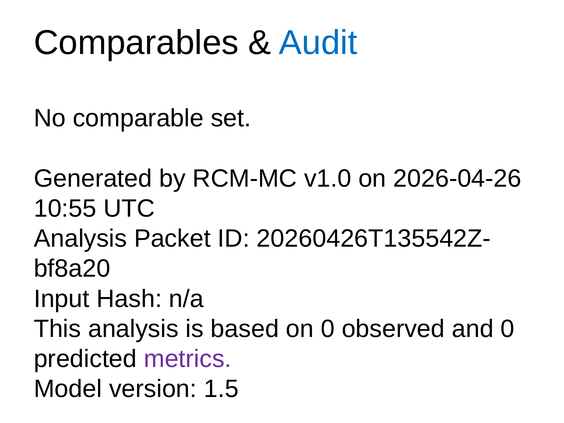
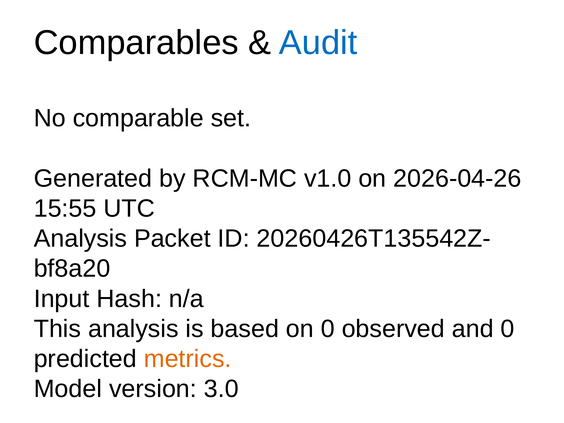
10:55: 10:55 -> 15:55
metrics colour: purple -> orange
1.5: 1.5 -> 3.0
